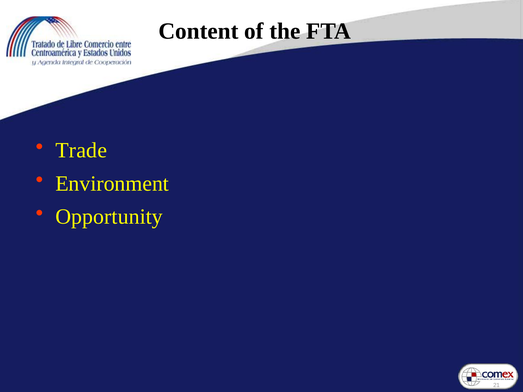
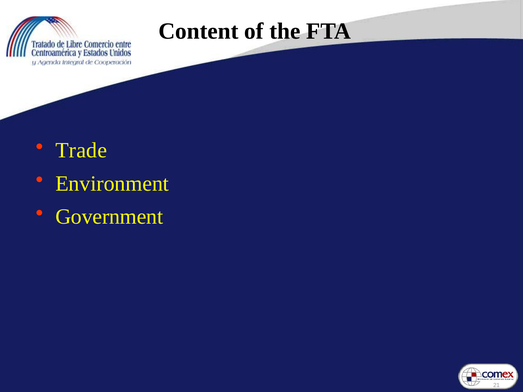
Opportunity: Opportunity -> Government
